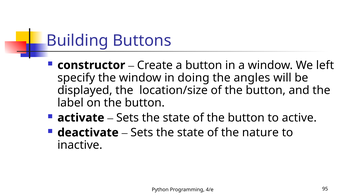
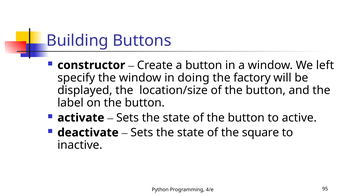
angles: angles -> factory
nature: nature -> square
